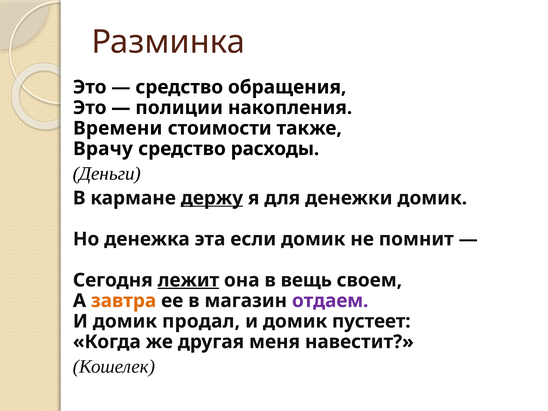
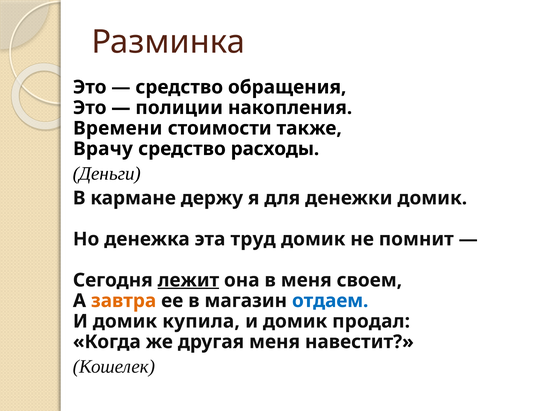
держу underline: present -> none
если: если -> труд
в вещь: вещь -> меня
отдаем colour: purple -> blue
продал: продал -> купила
пустеет: пустеет -> продал
